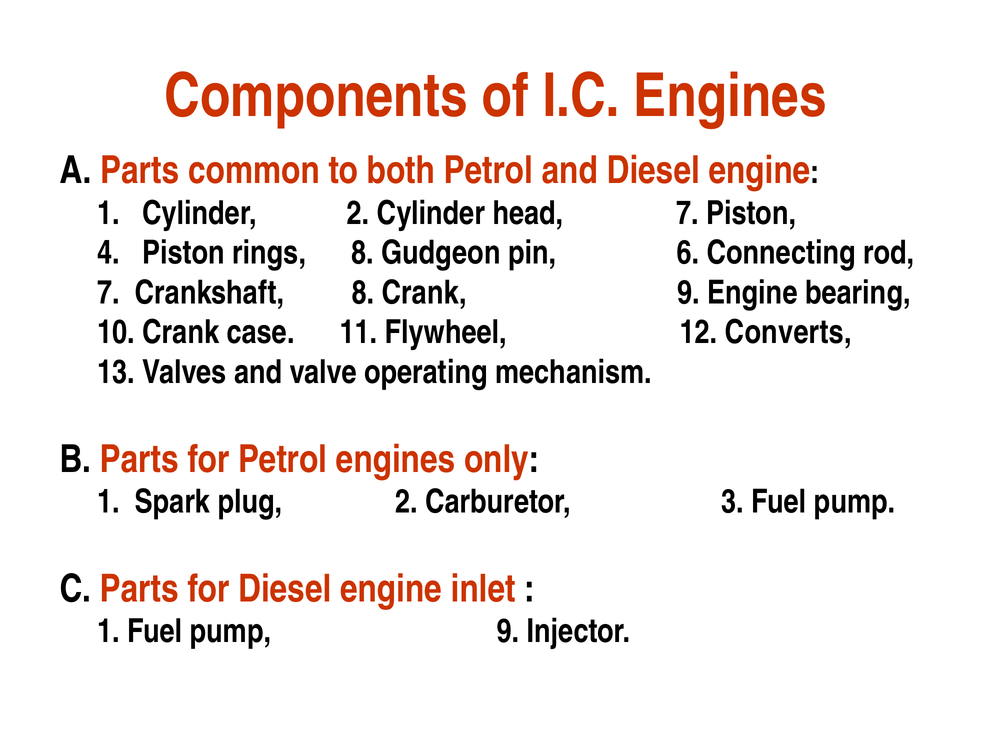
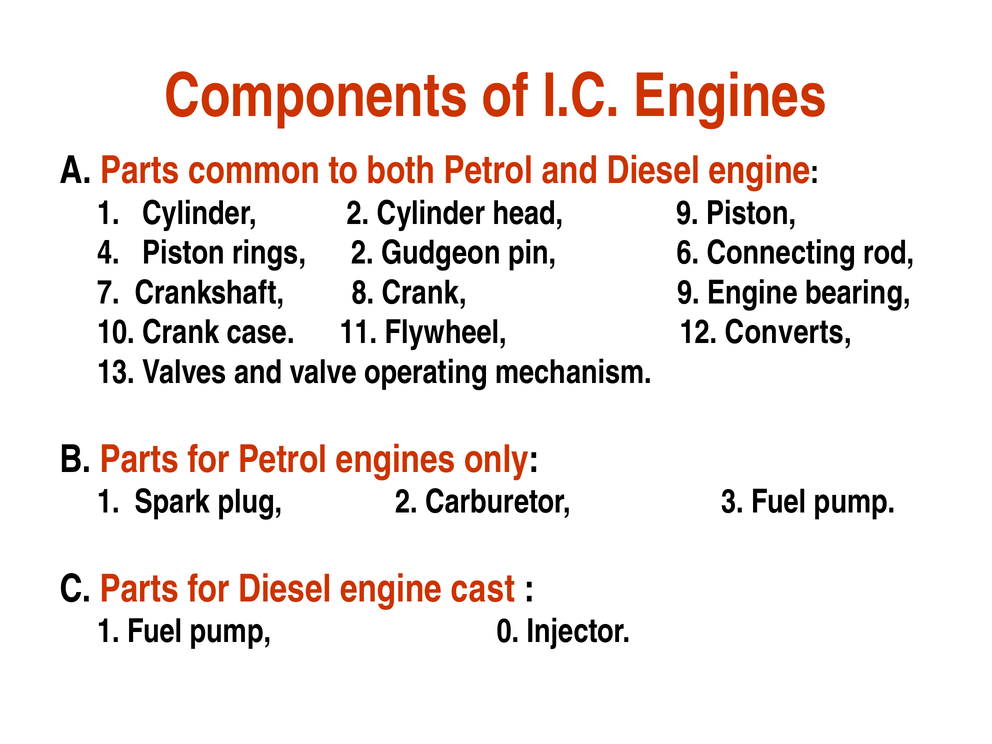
head 7: 7 -> 9
rings 8: 8 -> 2
inlet: inlet -> cast
pump 9: 9 -> 0
